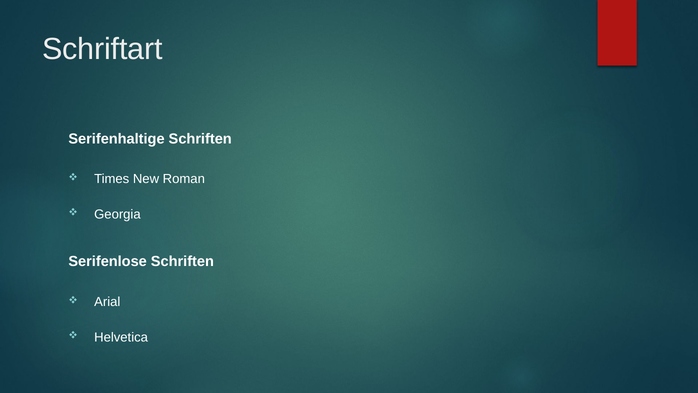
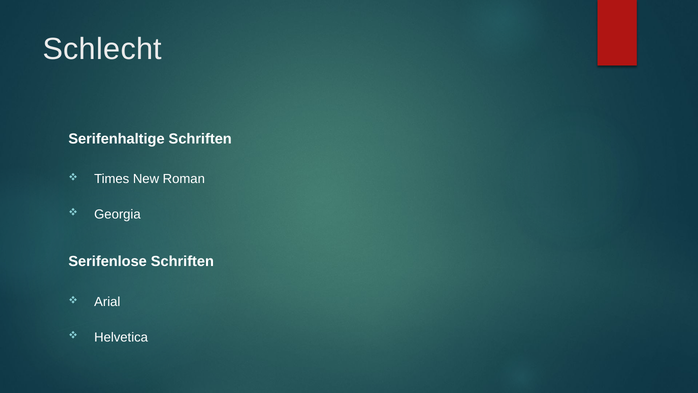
Schriftart: Schriftart -> Schlecht
